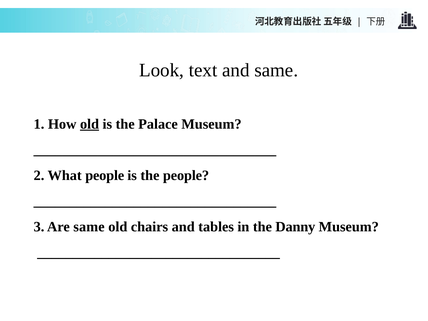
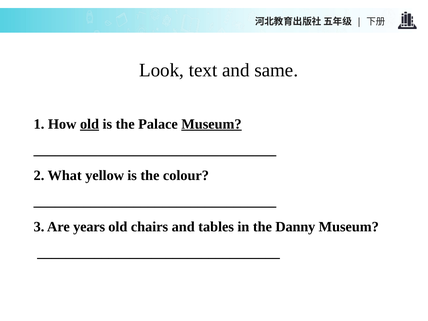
Museum at (211, 124) underline: none -> present
What people: people -> yellow
the people: people -> colour
Are same: same -> years
